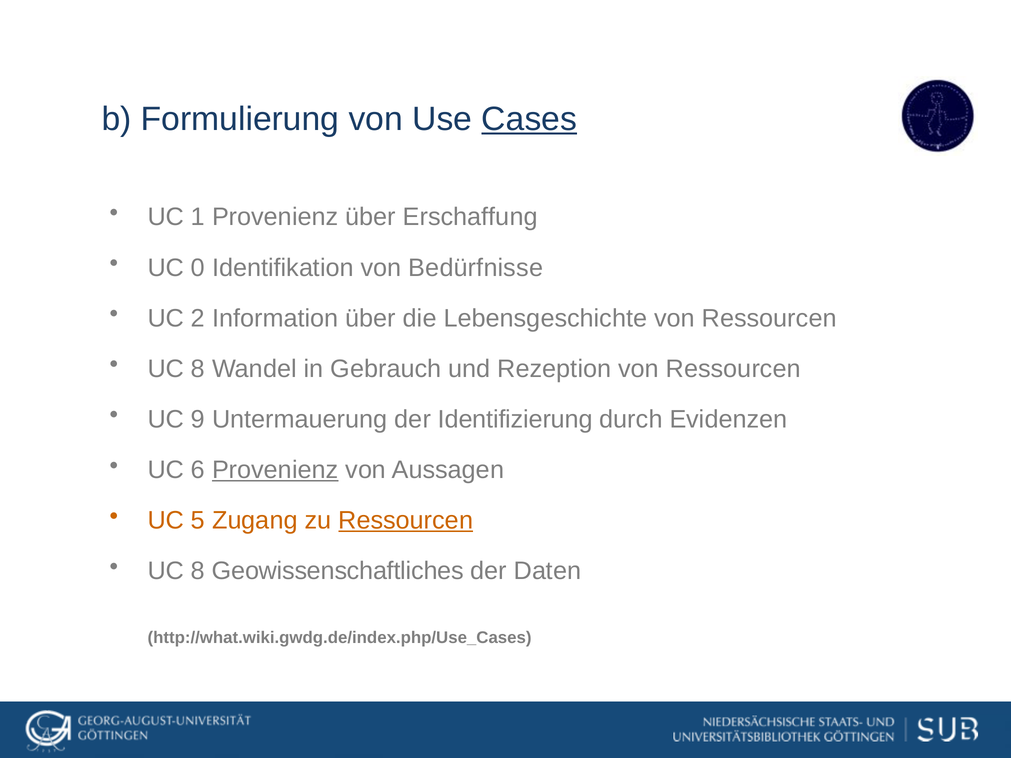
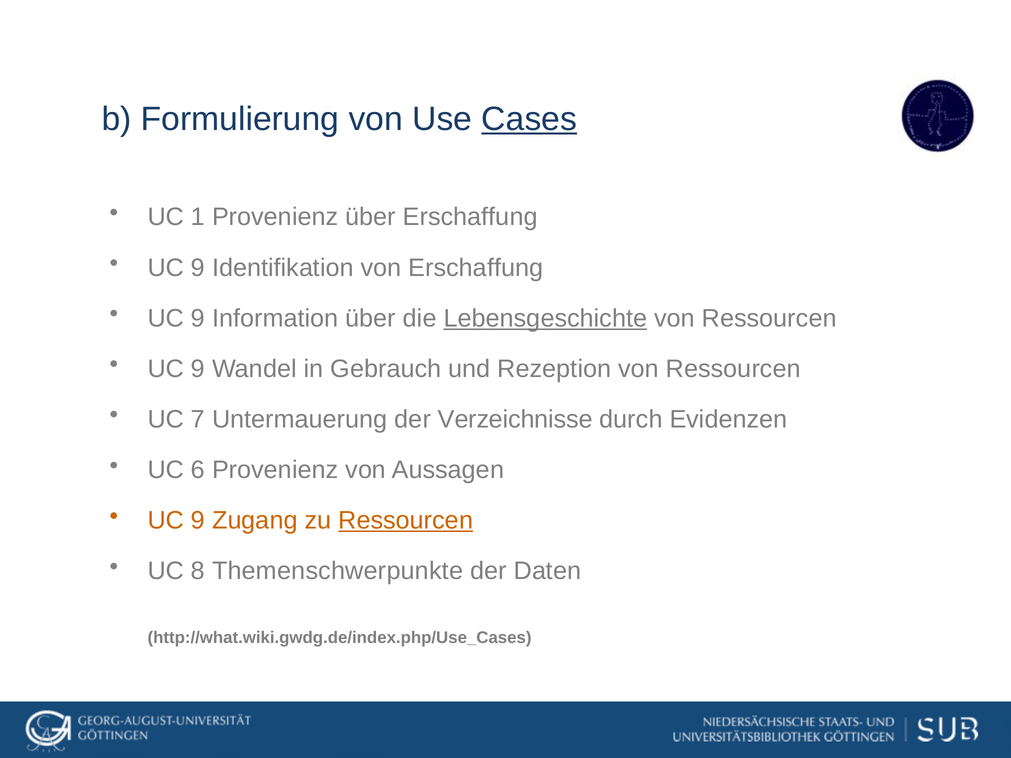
0 at (198, 268): 0 -> 9
von Bedürfnisse: Bedürfnisse -> Erschaffung
2 at (198, 318): 2 -> 9
Lebensgeschichte underline: none -> present
8 at (198, 369): 8 -> 9
9: 9 -> 7
Identifizierung: Identifizierung -> Verzeichnisse
Provenienz at (275, 470) underline: present -> none
5 at (198, 521): 5 -> 9
Geowissenschaftliches: Geowissenschaftliches -> Themenschwerpunkte
